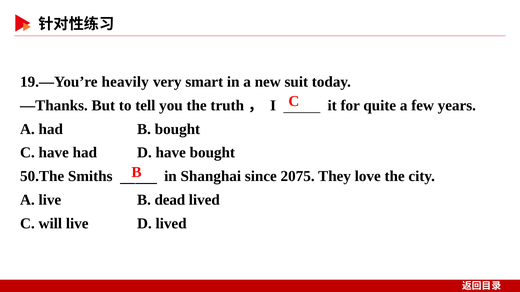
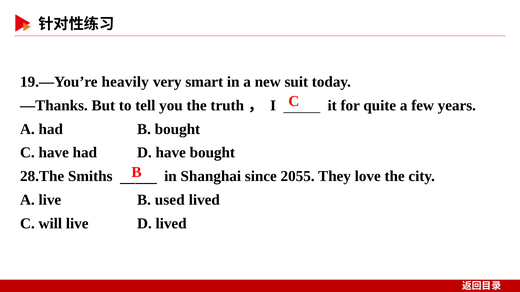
50.The: 50.The -> 28.The
2075: 2075 -> 2055
dead: dead -> used
